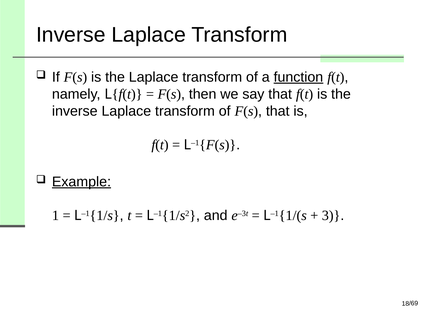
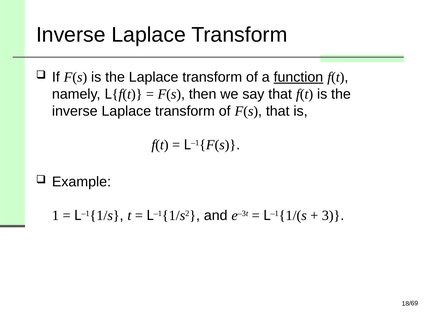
Example underline: present -> none
